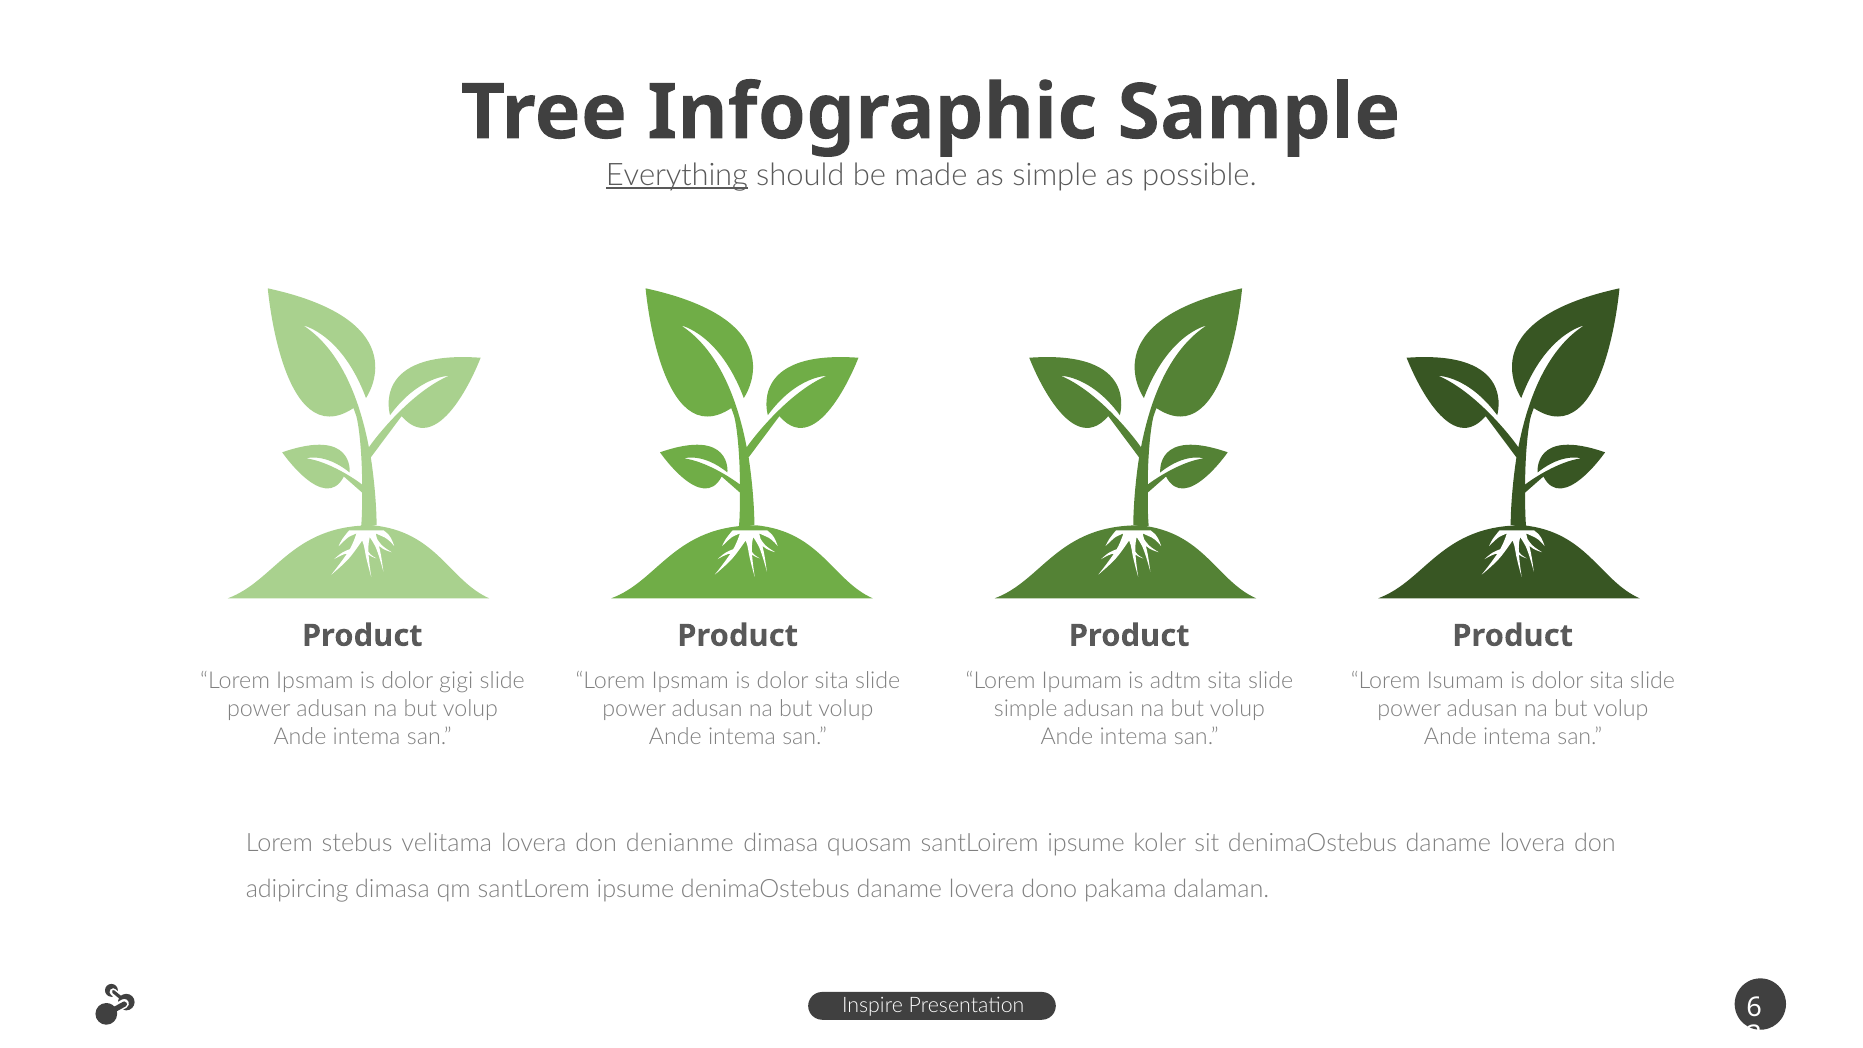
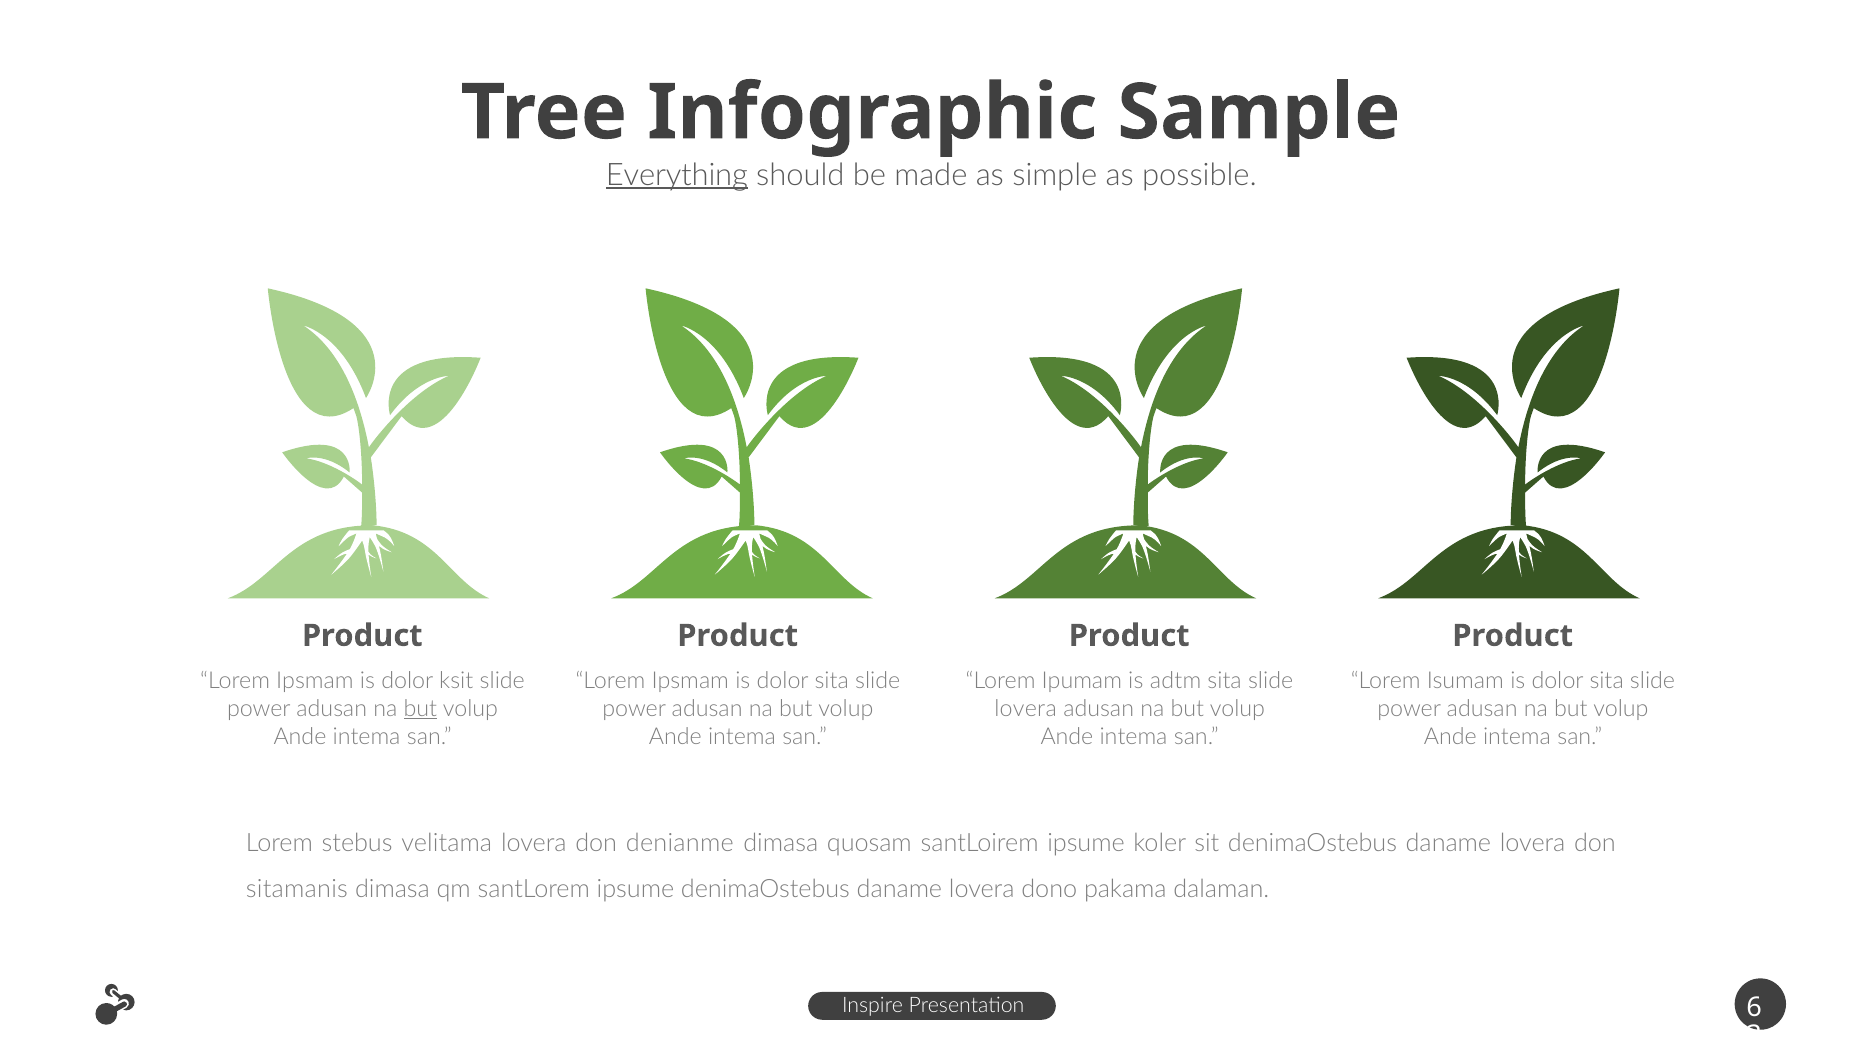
gigi: gigi -> ksit
but at (420, 709) underline: none -> present
simple at (1026, 709): simple -> lovera
adipircing: adipircing -> sitamanis
